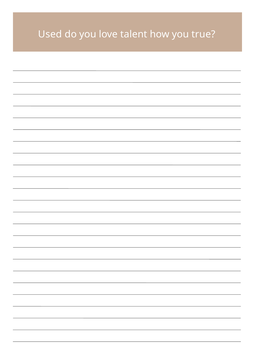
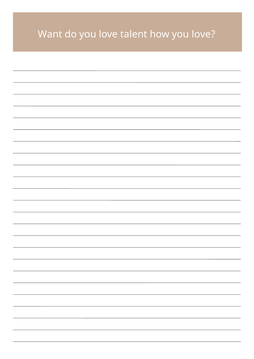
Used: Used -> Want
how you true: true -> love
